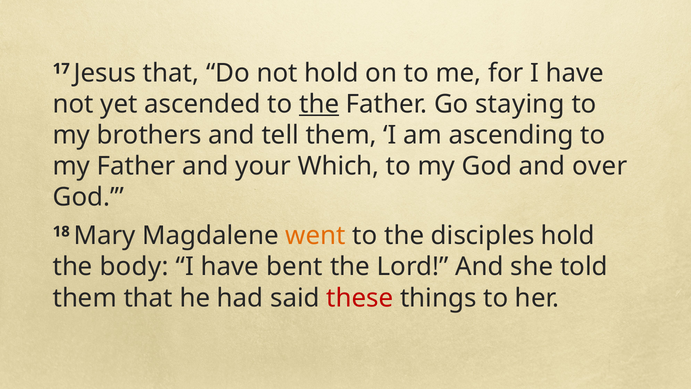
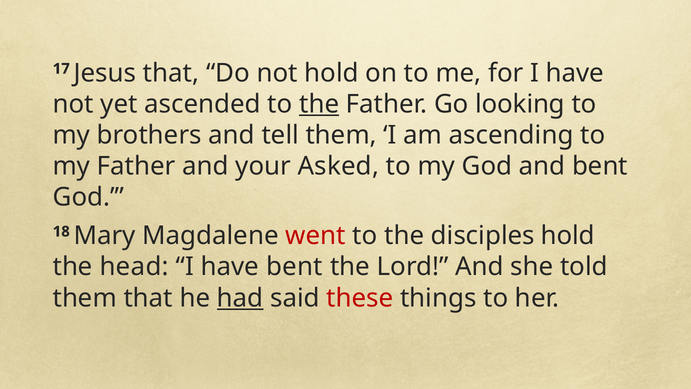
staying: staying -> looking
Which: Which -> Asked
and over: over -> bent
went colour: orange -> red
body: body -> head
had underline: none -> present
